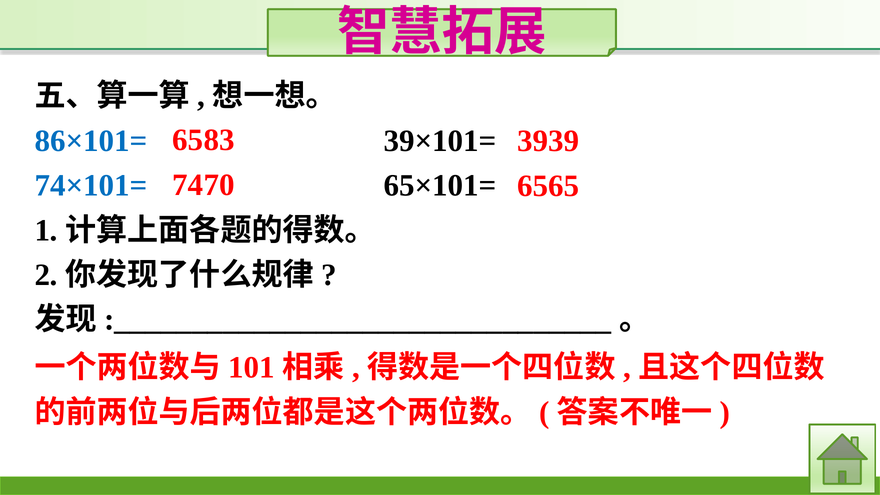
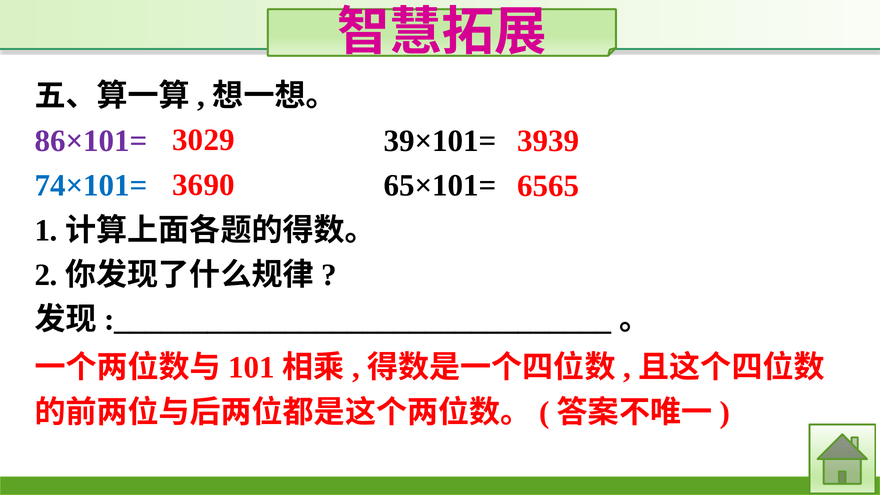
6583: 6583 -> 3029
86×101= colour: blue -> purple
7470: 7470 -> 3690
